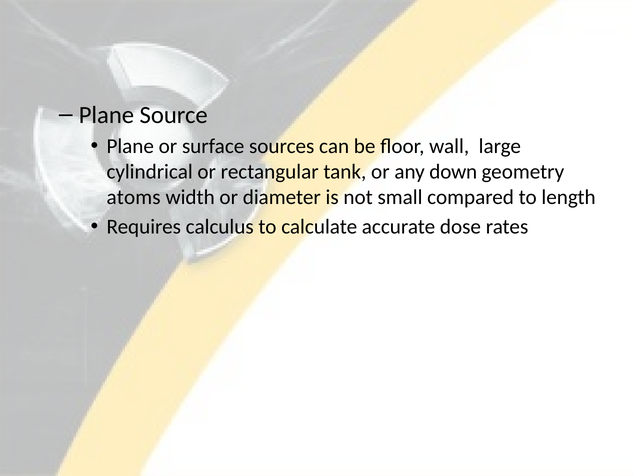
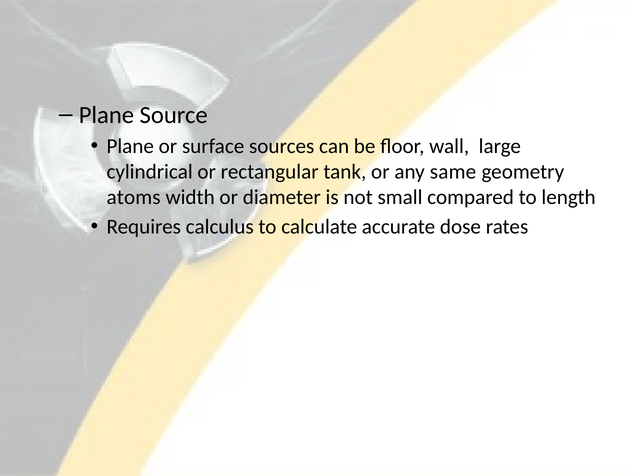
down: down -> same
